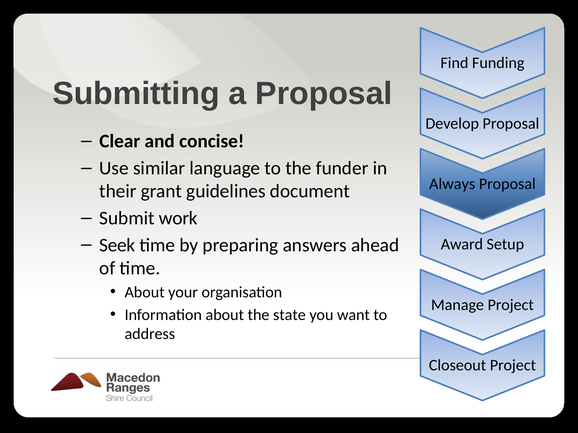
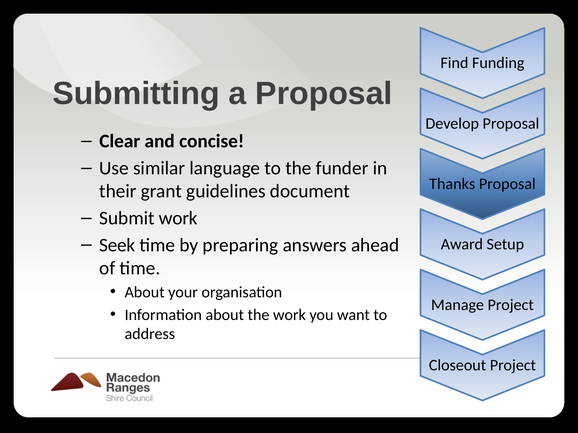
Always: Always -> Thanks
the state: state -> work
